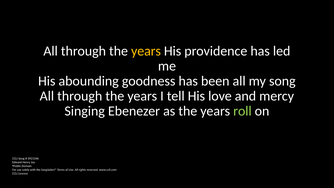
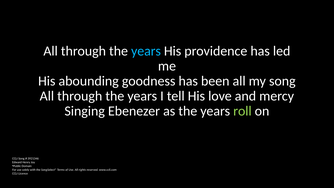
years at (146, 51) colour: yellow -> light blue
